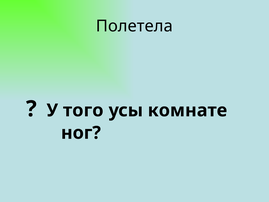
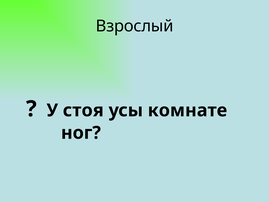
Полетела: Полетела -> Взрослый
того: того -> стоя
